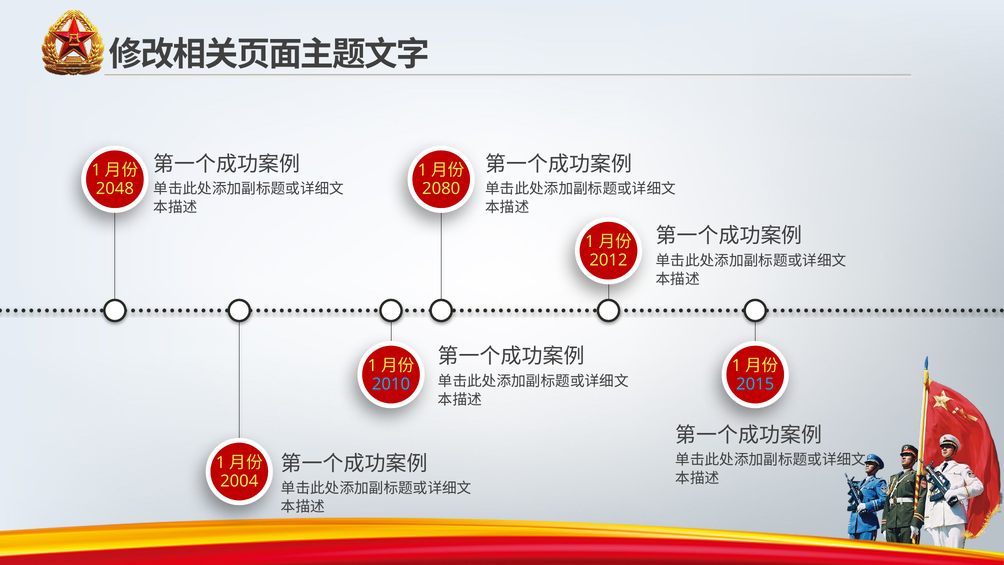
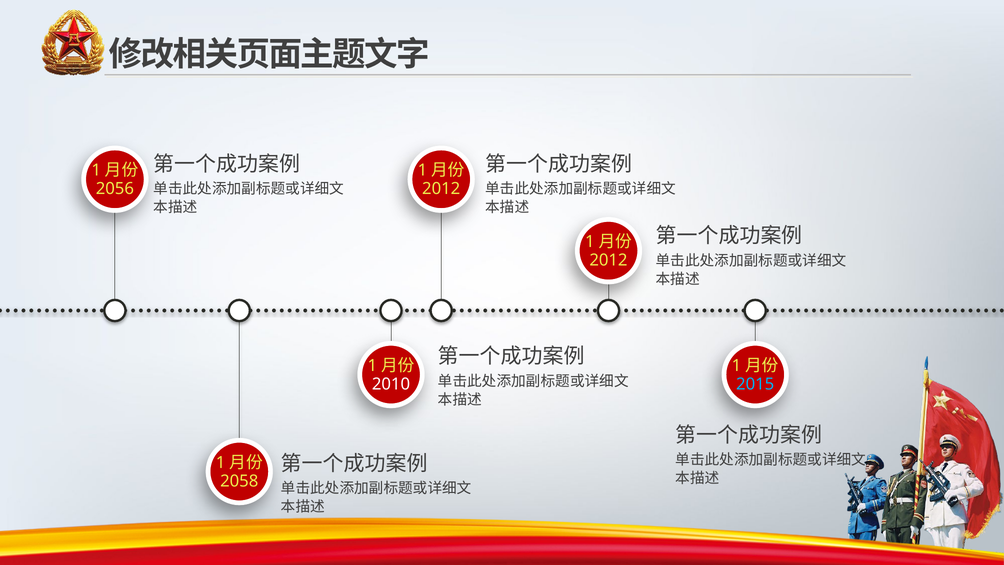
2048: 2048 -> 2056
2080 at (441, 189): 2080 -> 2012
2010 colour: light blue -> white
2004: 2004 -> 2058
